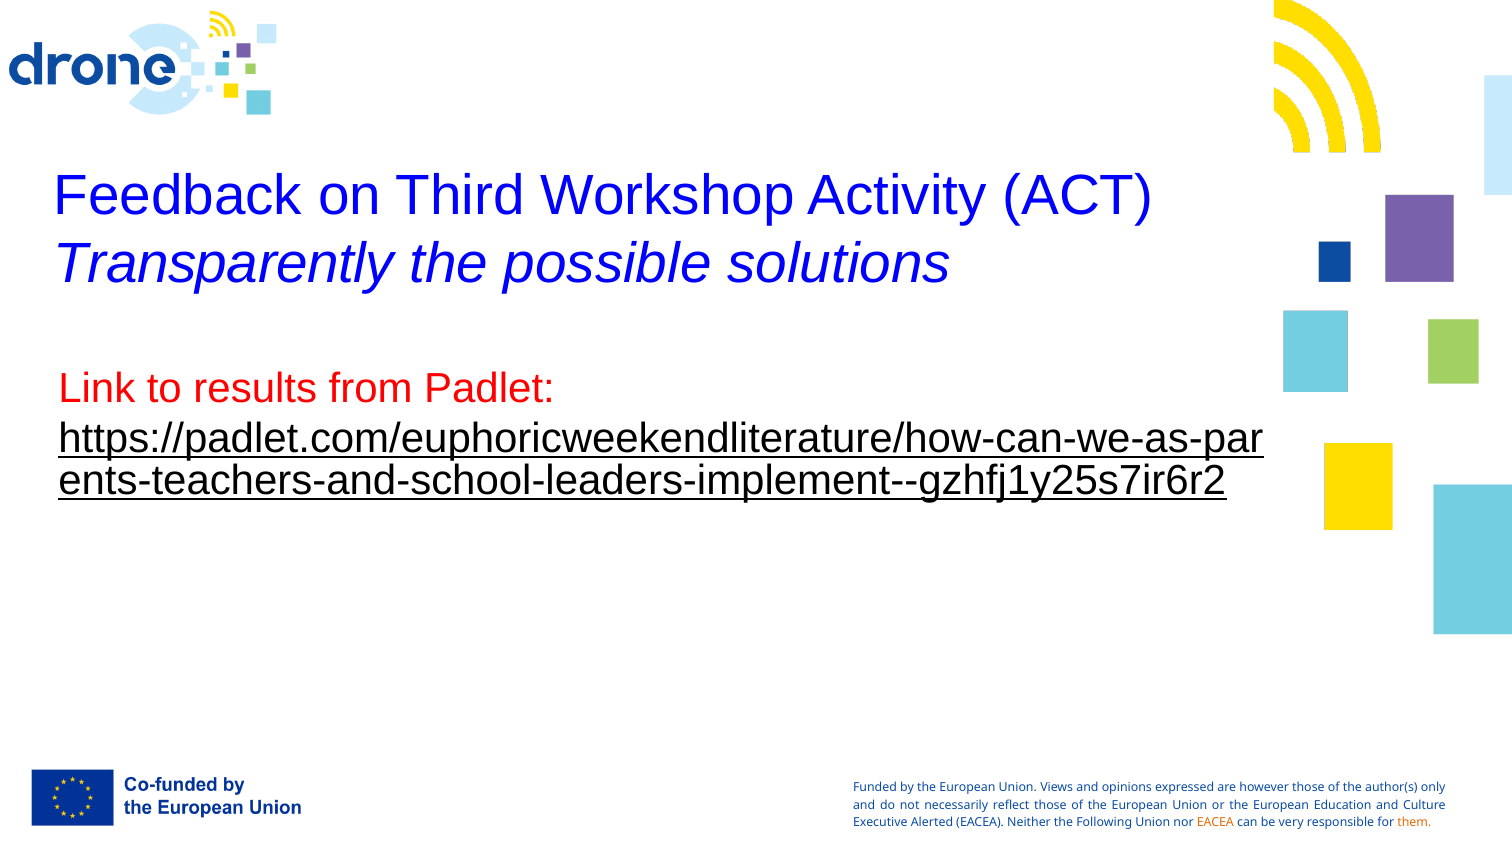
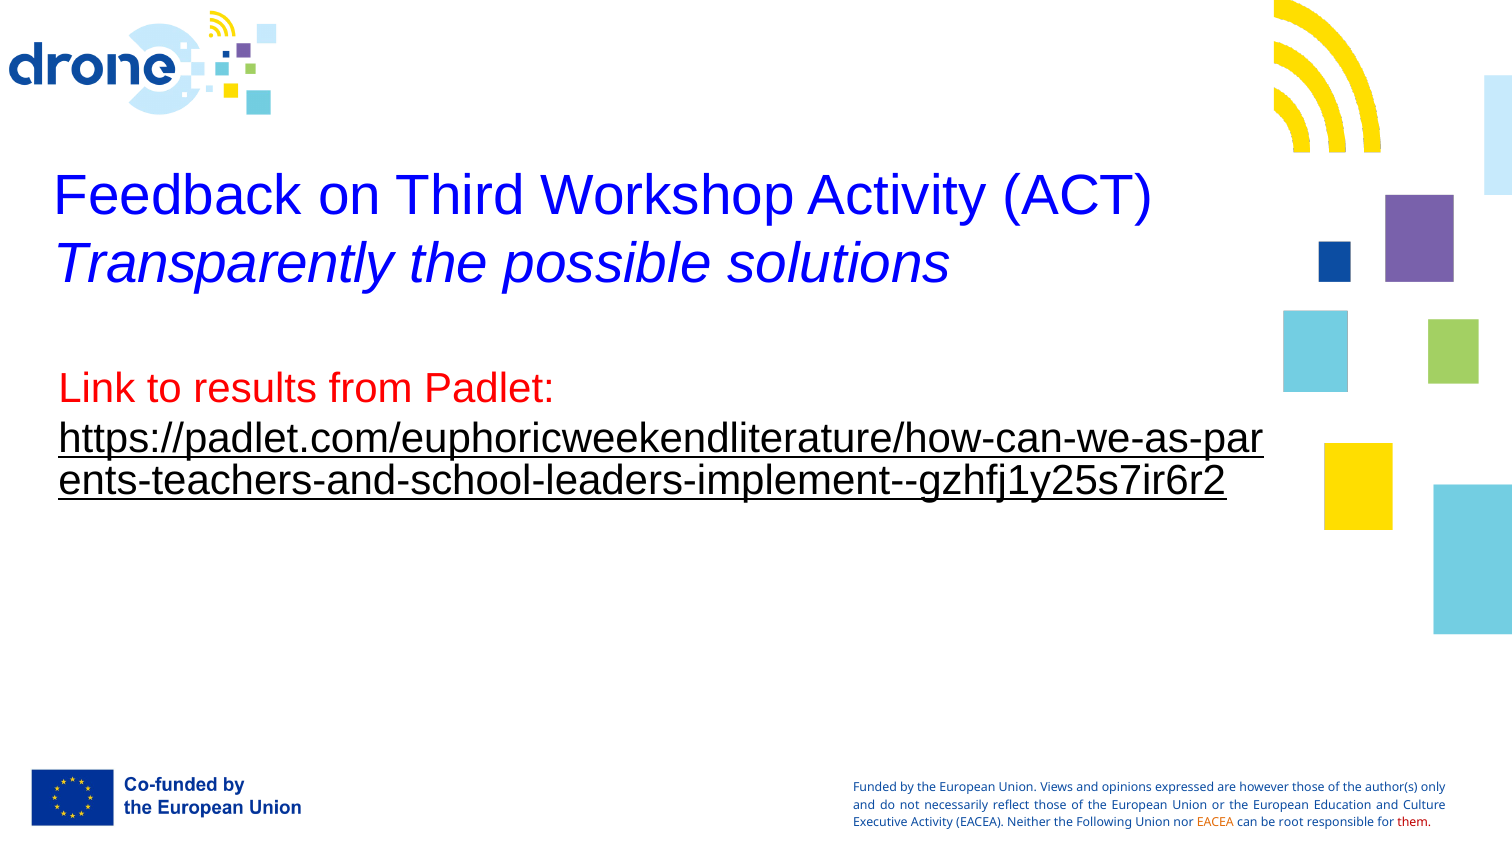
Executive Alerted: Alerted -> Activity
very: very -> root
them colour: orange -> red
